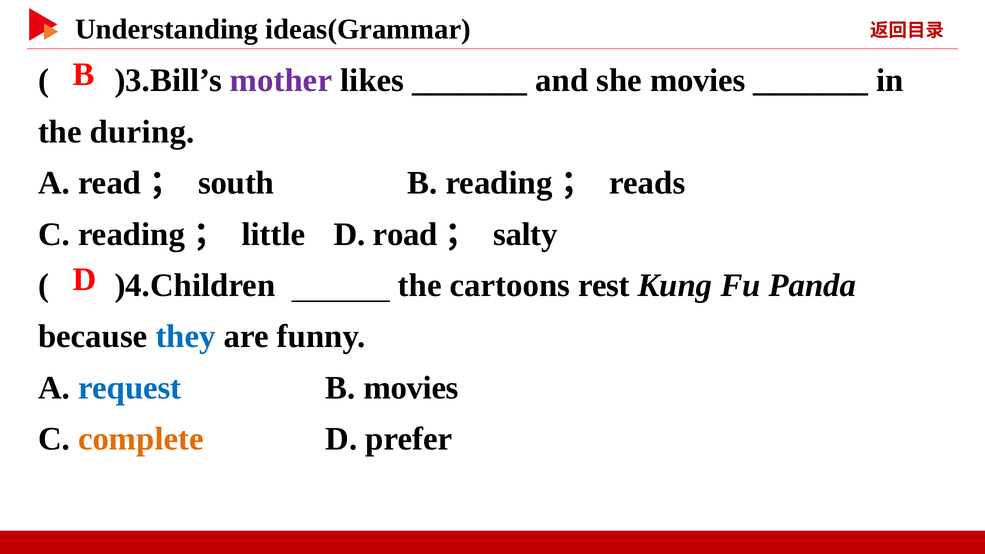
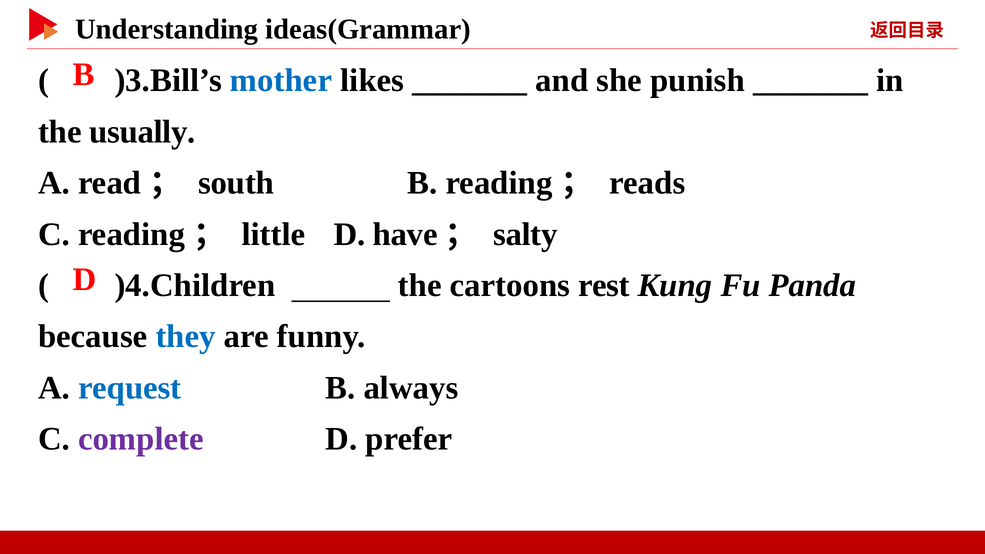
mother colour: purple -> blue
she movies: movies -> punish
during: during -> usually
road: road -> have
B movies: movies -> always
complete colour: orange -> purple
